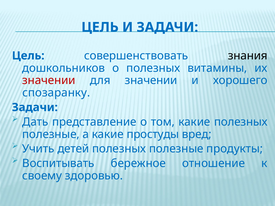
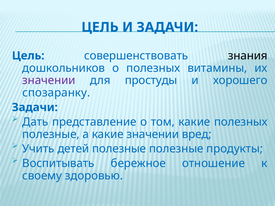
значении at (49, 81) colour: red -> purple
для значении: значении -> простуды
какие простуды: простуды -> значении
детей полезных: полезных -> полезные
